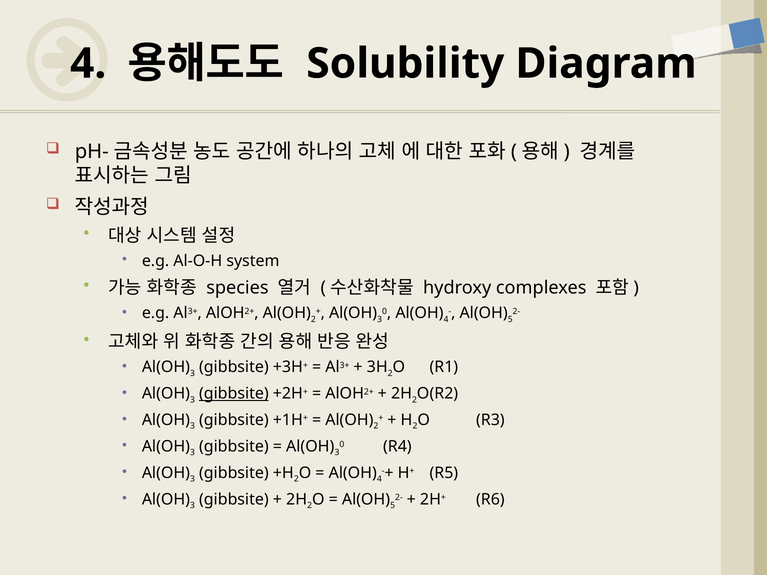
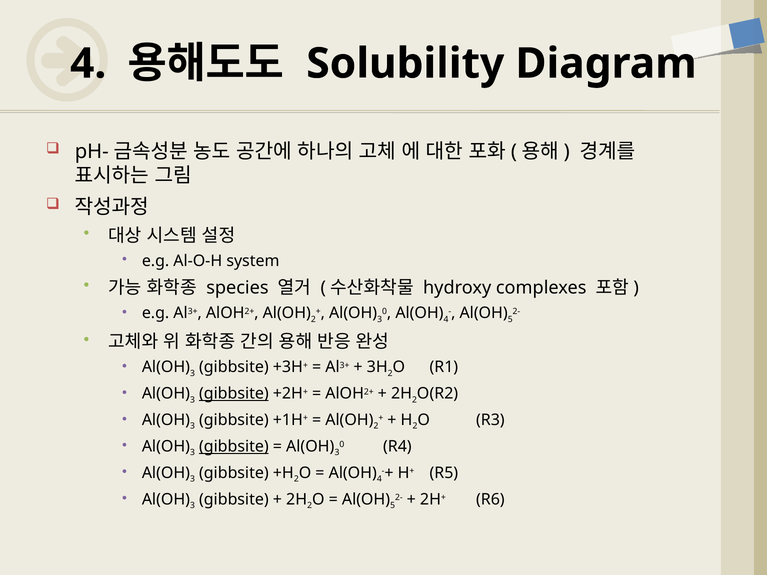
gibbsite at (234, 447) underline: none -> present
